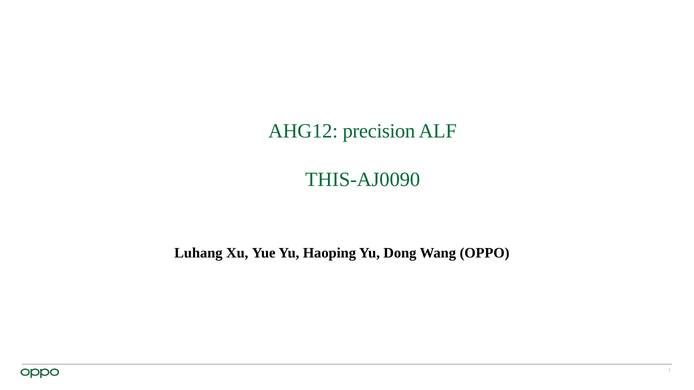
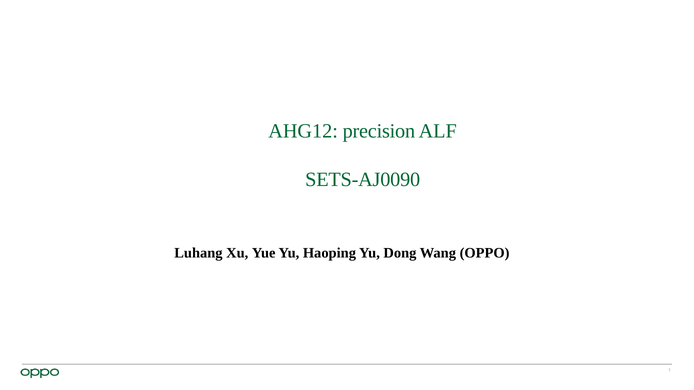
THIS-AJ0090: THIS-AJ0090 -> SETS-AJ0090
